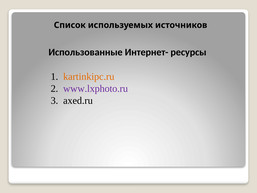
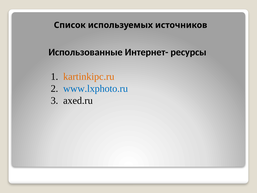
www.lxphoto.ru colour: purple -> blue
